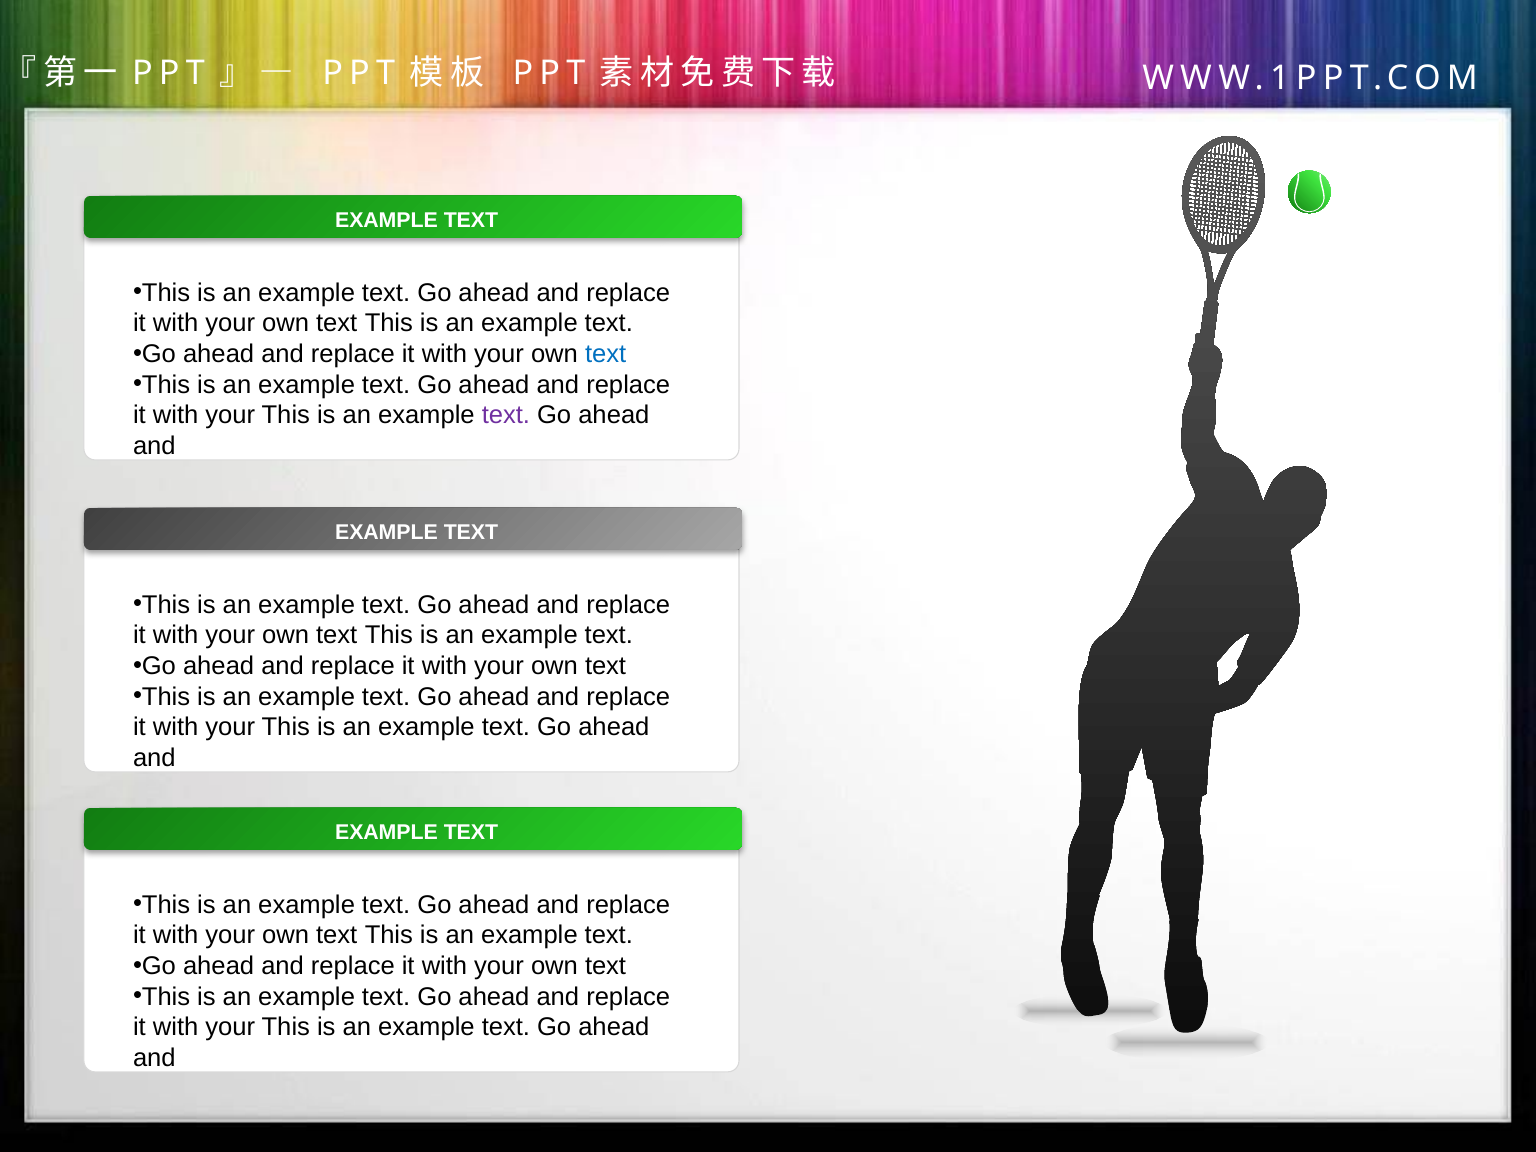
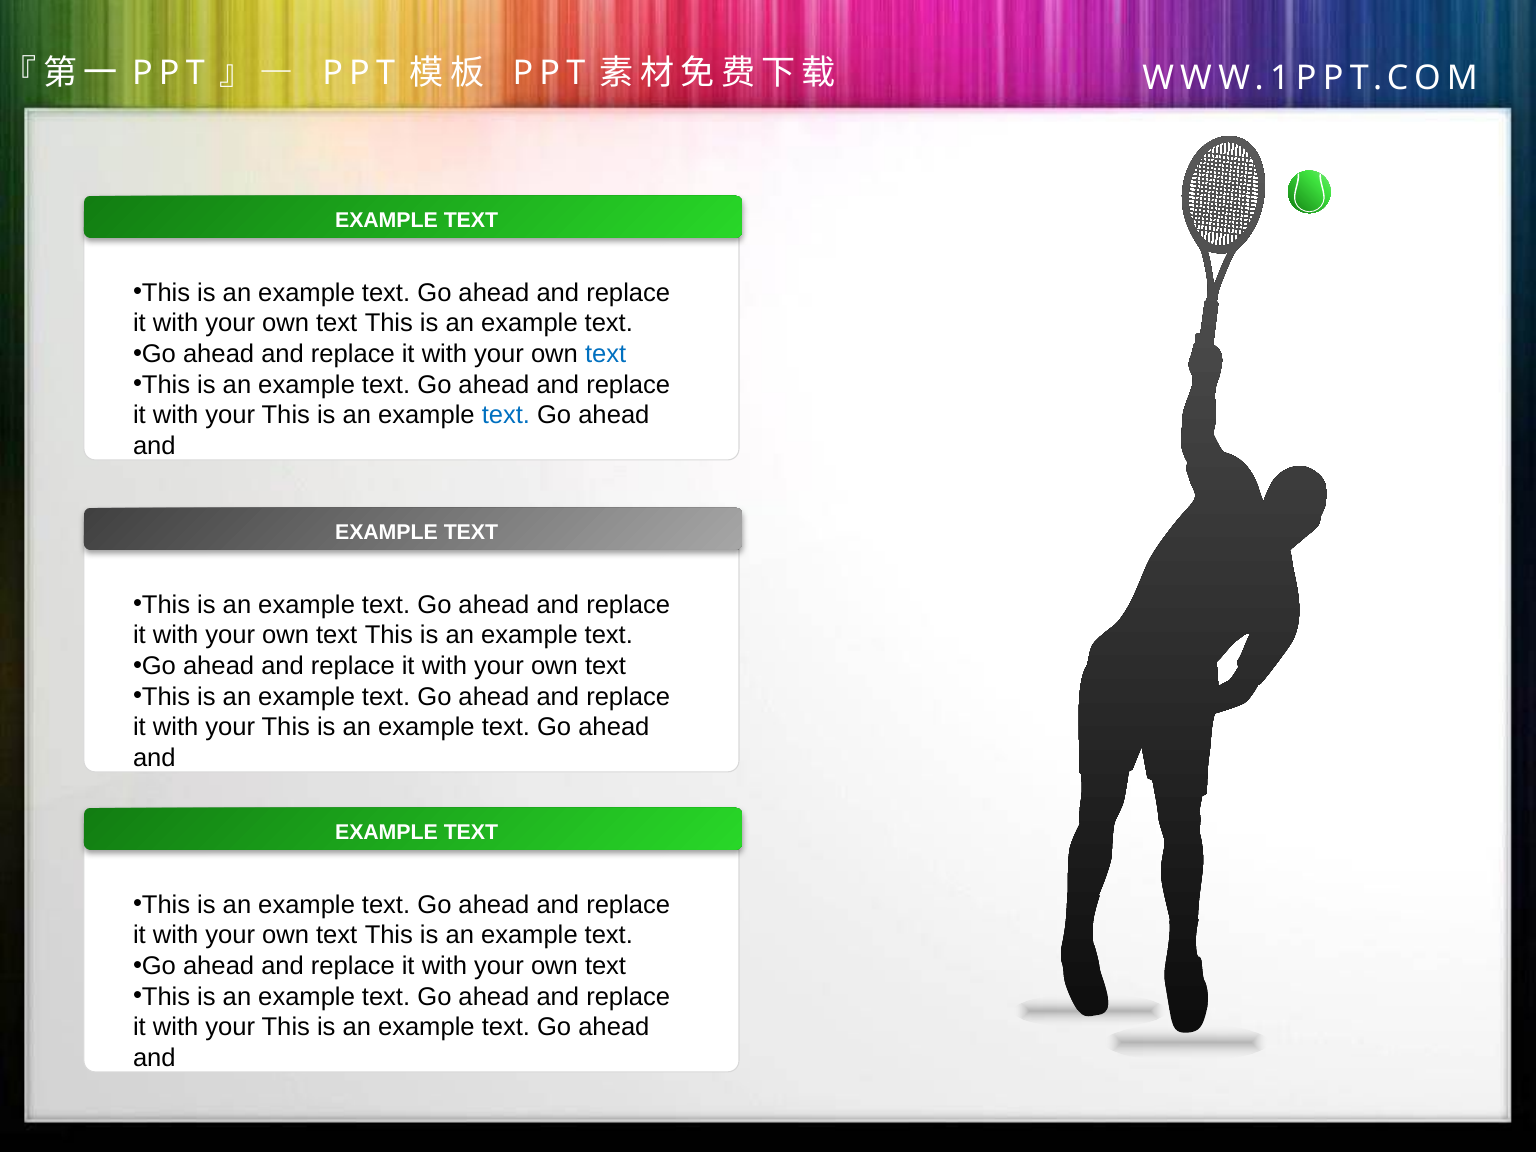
text at (506, 415) colour: purple -> blue
